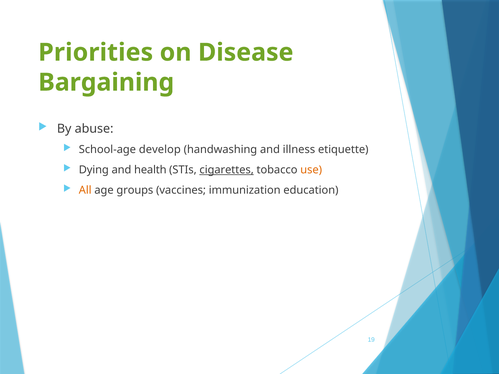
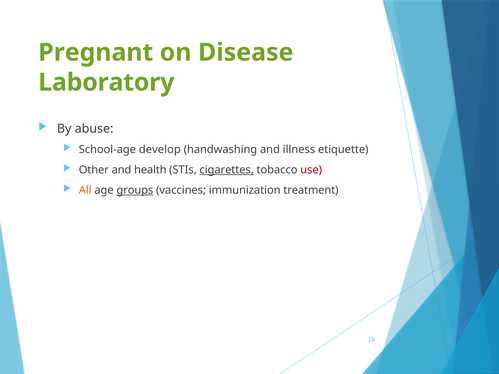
Priorities: Priorities -> Pregnant
Bargaining: Bargaining -> Laboratory
Dying: Dying -> Other
use colour: orange -> red
groups underline: none -> present
education: education -> treatment
